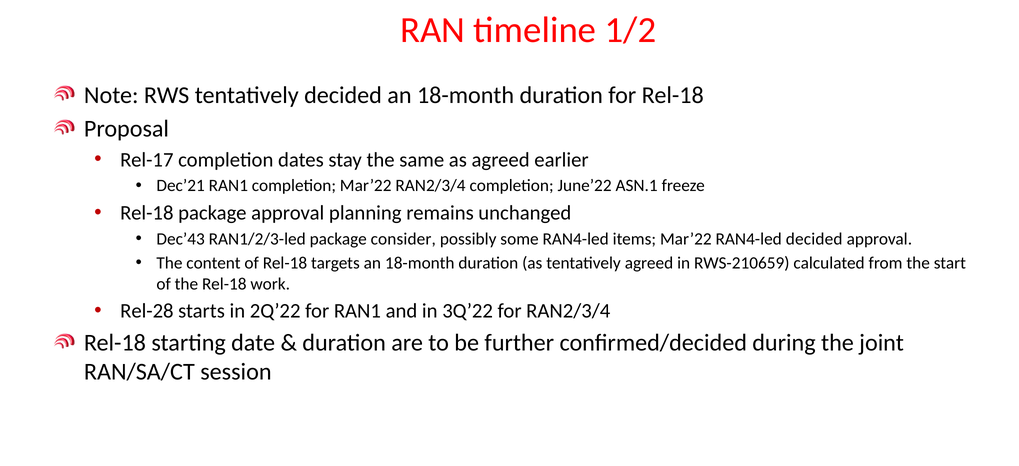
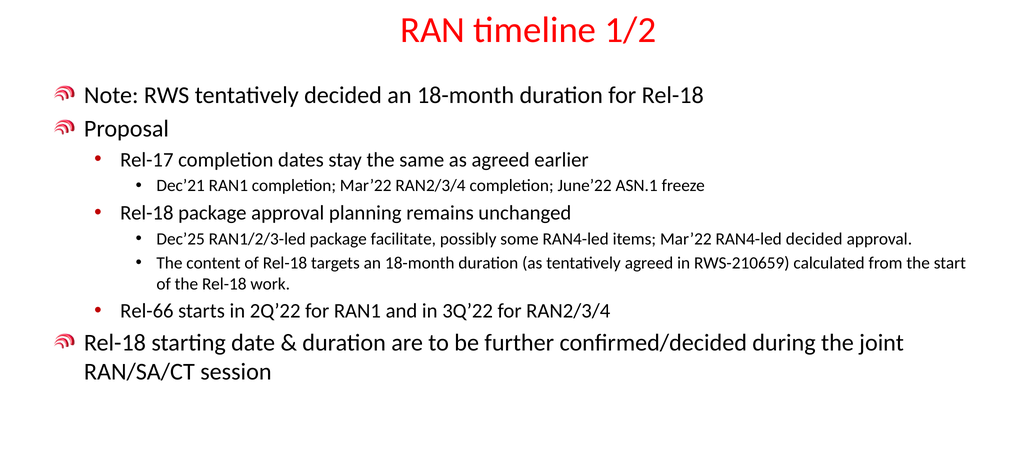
Dec’43: Dec’43 -> Dec’25
consider: consider -> facilitate
Rel-28: Rel-28 -> Rel-66
